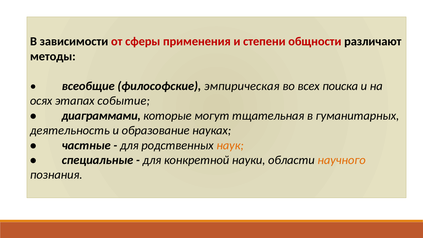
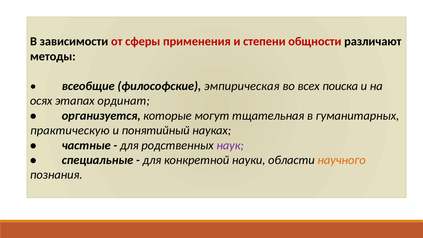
событие: событие -> ординат
диаграммами: диаграммами -> организуется
деятельность: деятельность -> практическую
образование: образование -> понятийный
наук colour: orange -> purple
